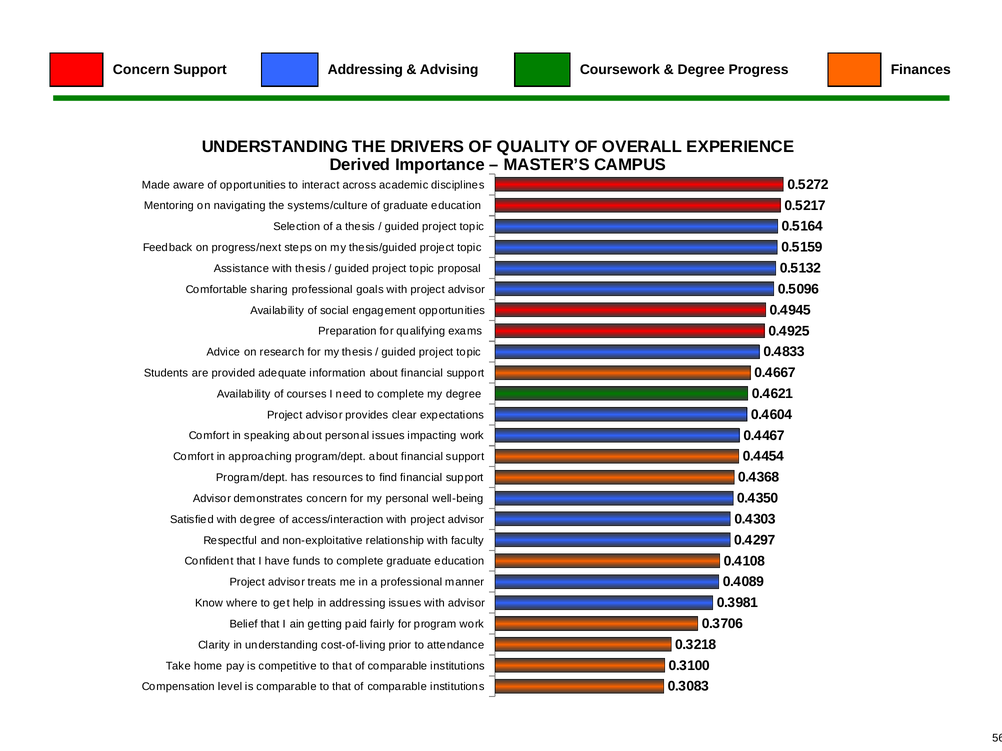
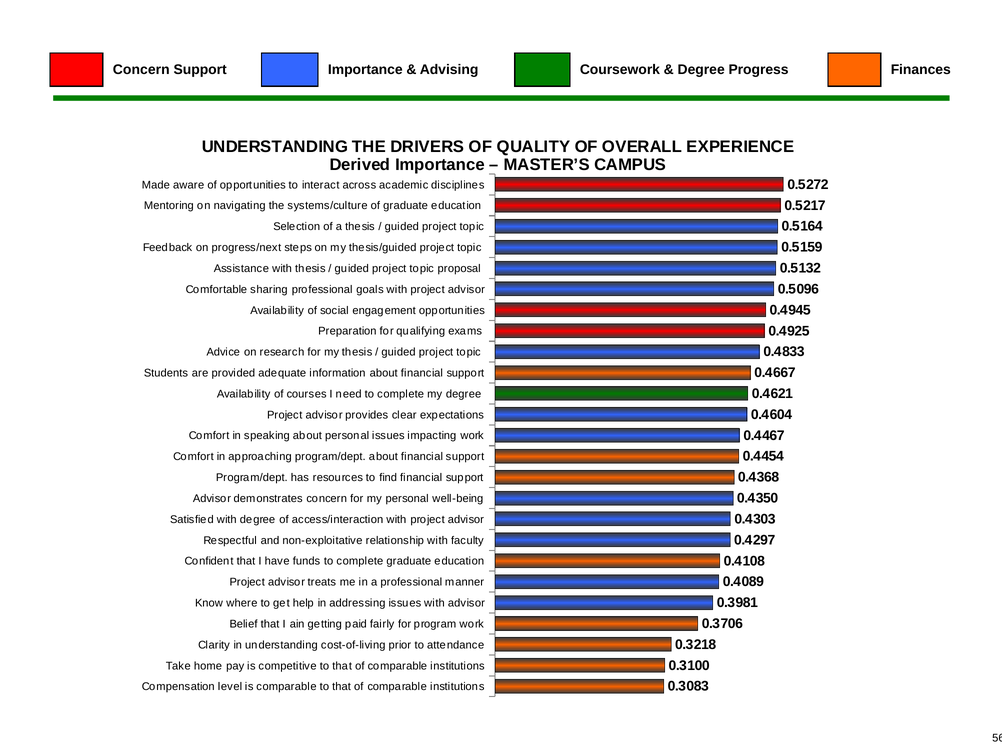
Support Addressing: Addressing -> Importance
